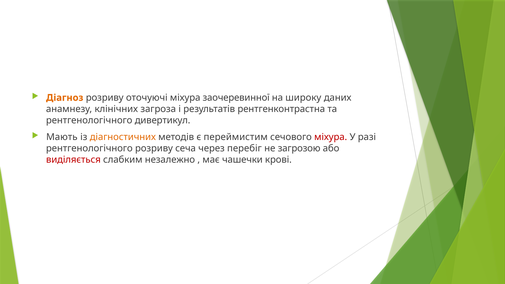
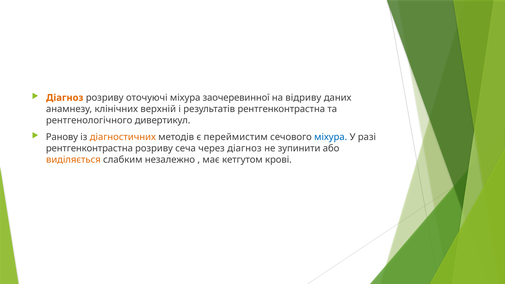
широку: широку -> відриву
загроза: загроза -> верхній
Мають: Мають -> Ранову
міхура at (331, 137) colour: red -> blue
рентгенологічного at (89, 148): рентгенологічного -> рентгенконтрастна
через перебіг: перебіг -> діагноз
загрозою: загрозою -> зупинити
виділяється colour: red -> orange
чашечки: чашечки -> кетгутом
